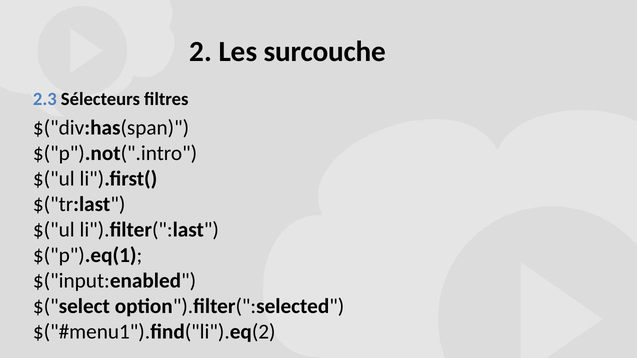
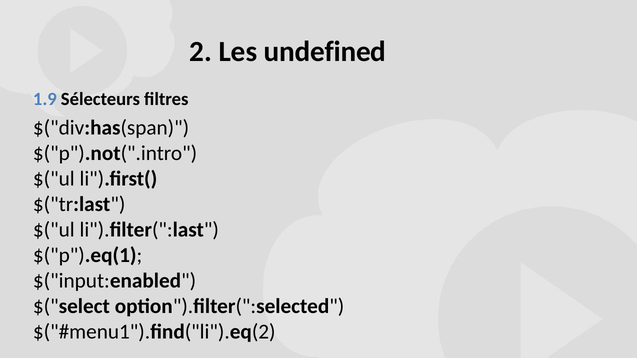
surcouche: surcouche -> undefined
2.3: 2.3 -> 1.9
